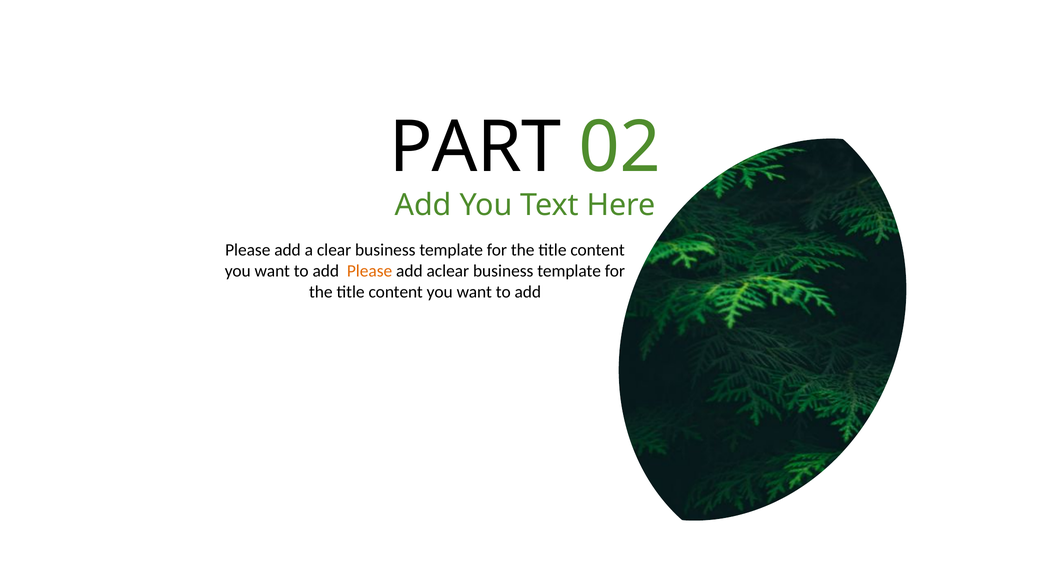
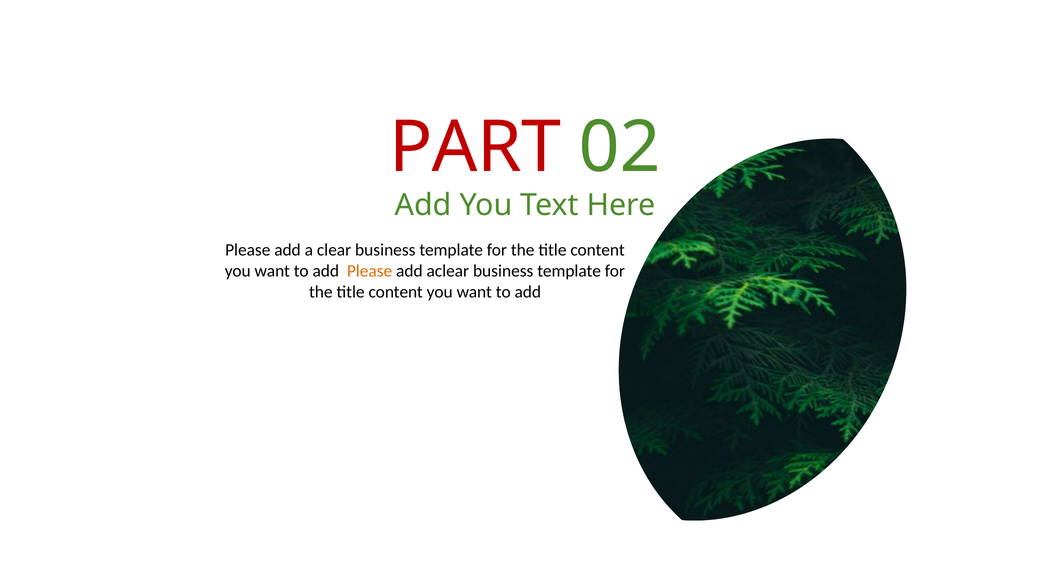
PART colour: black -> red
